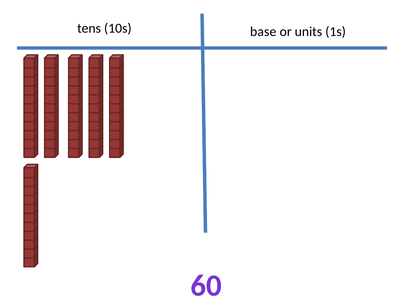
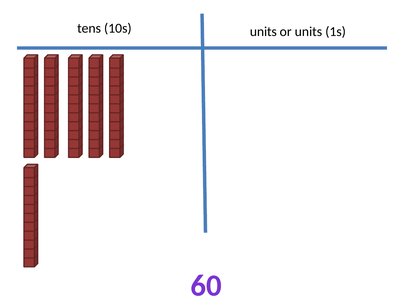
10s base: base -> units
